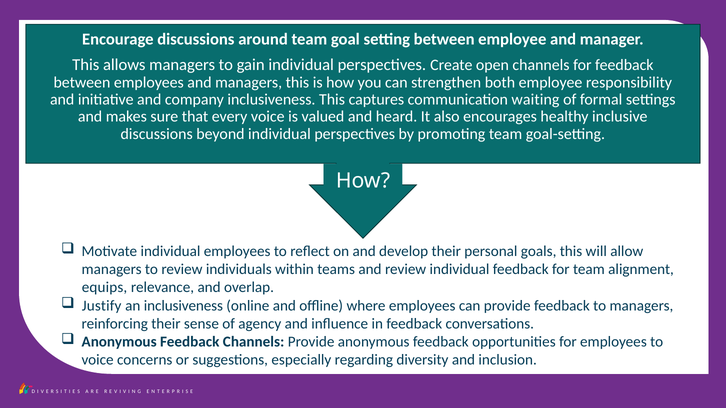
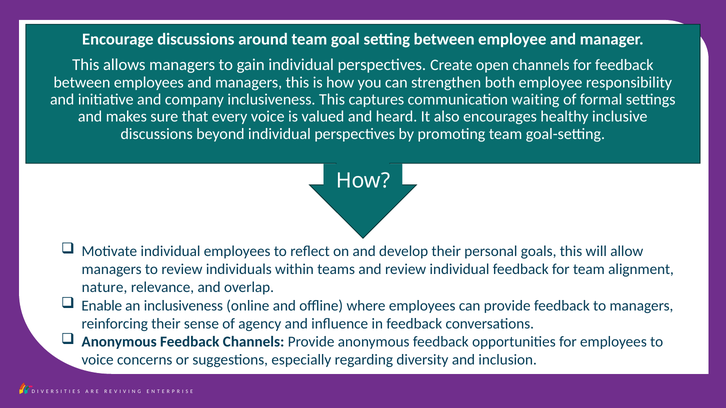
equips: equips -> nature
Justify: Justify -> Enable
